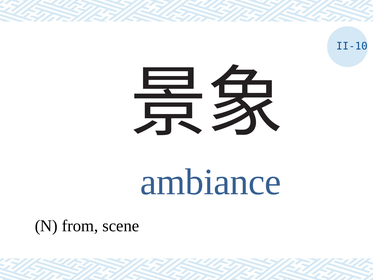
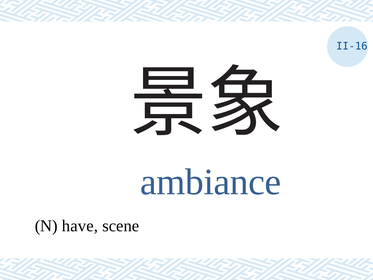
II-10: II-10 -> II-16
from: from -> have
